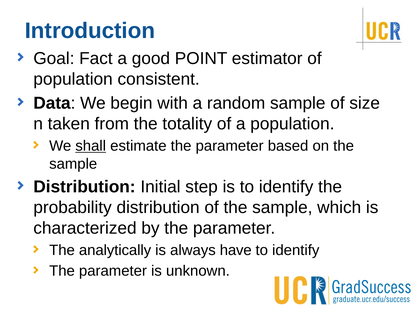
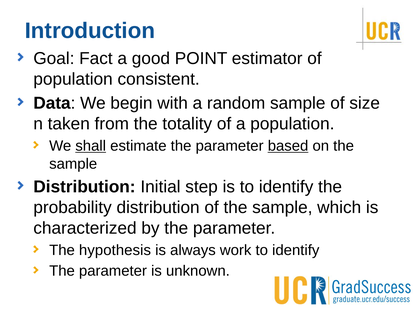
based underline: none -> present
analytically: analytically -> hypothesis
have: have -> work
